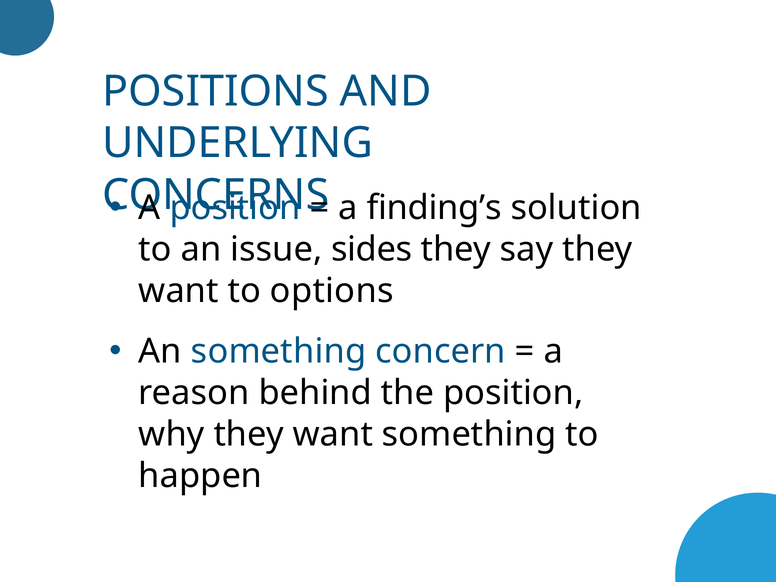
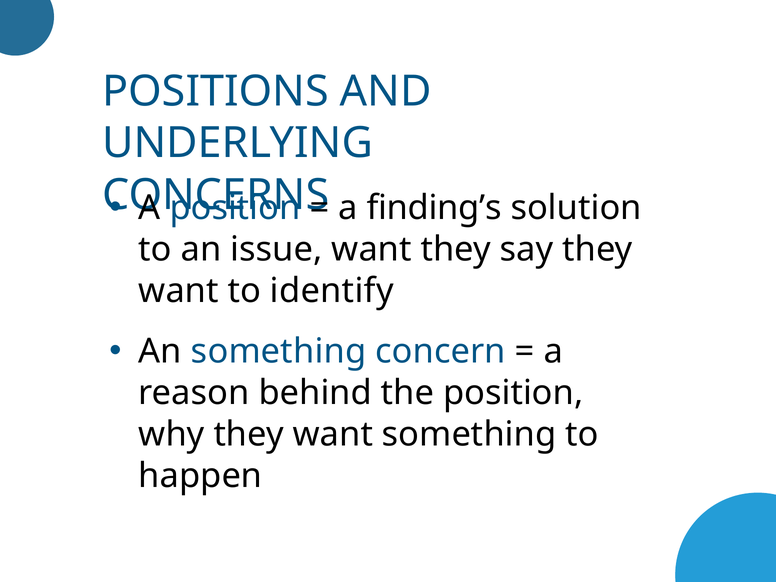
issue sides: sides -> want
options: options -> identify
